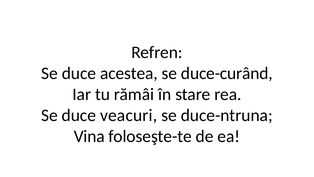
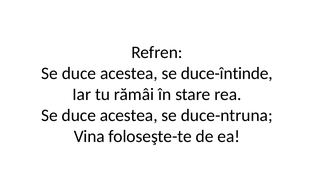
duce-curând: duce-curând -> duce-întinde
veacuri at (129, 115): veacuri -> acestea
